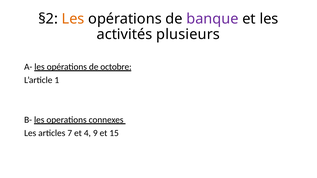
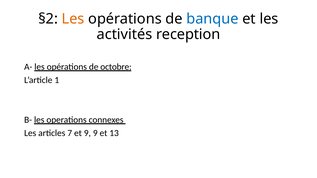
banque colour: purple -> blue
plusieurs: plusieurs -> reception
et 4: 4 -> 9
15: 15 -> 13
